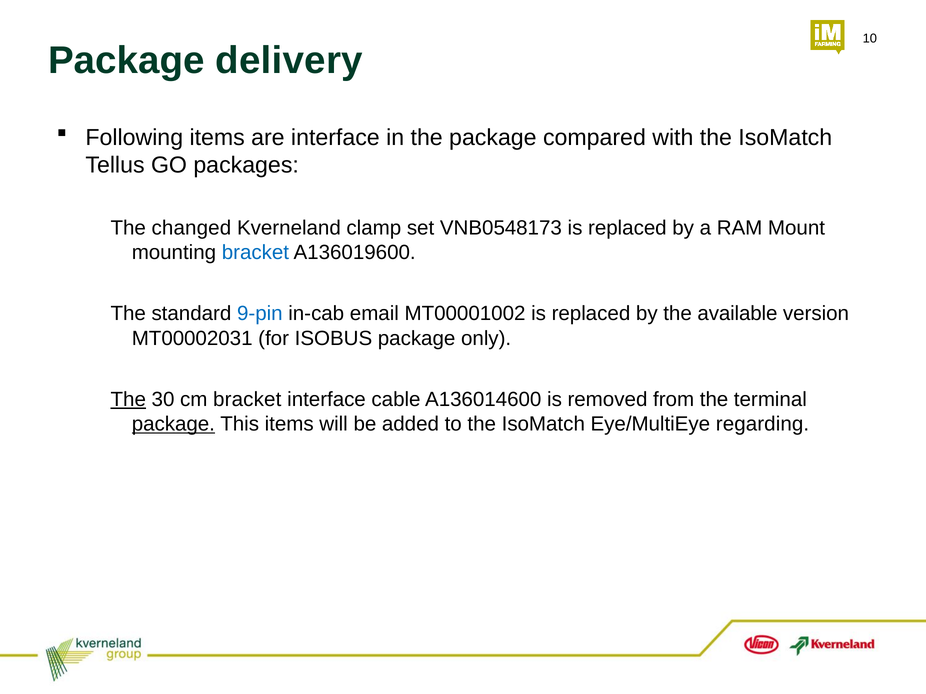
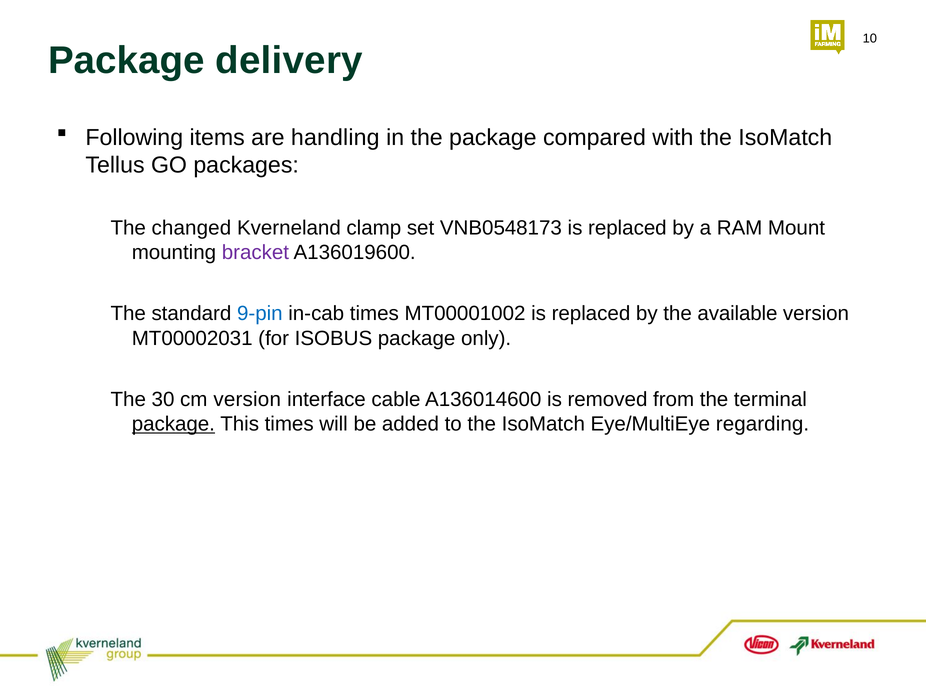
are interface: interface -> handling
bracket at (255, 253) colour: blue -> purple
in-cab email: email -> times
The at (128, 400) underline: present -> none
cm bracket: bracket -> version
This items: items -> times
